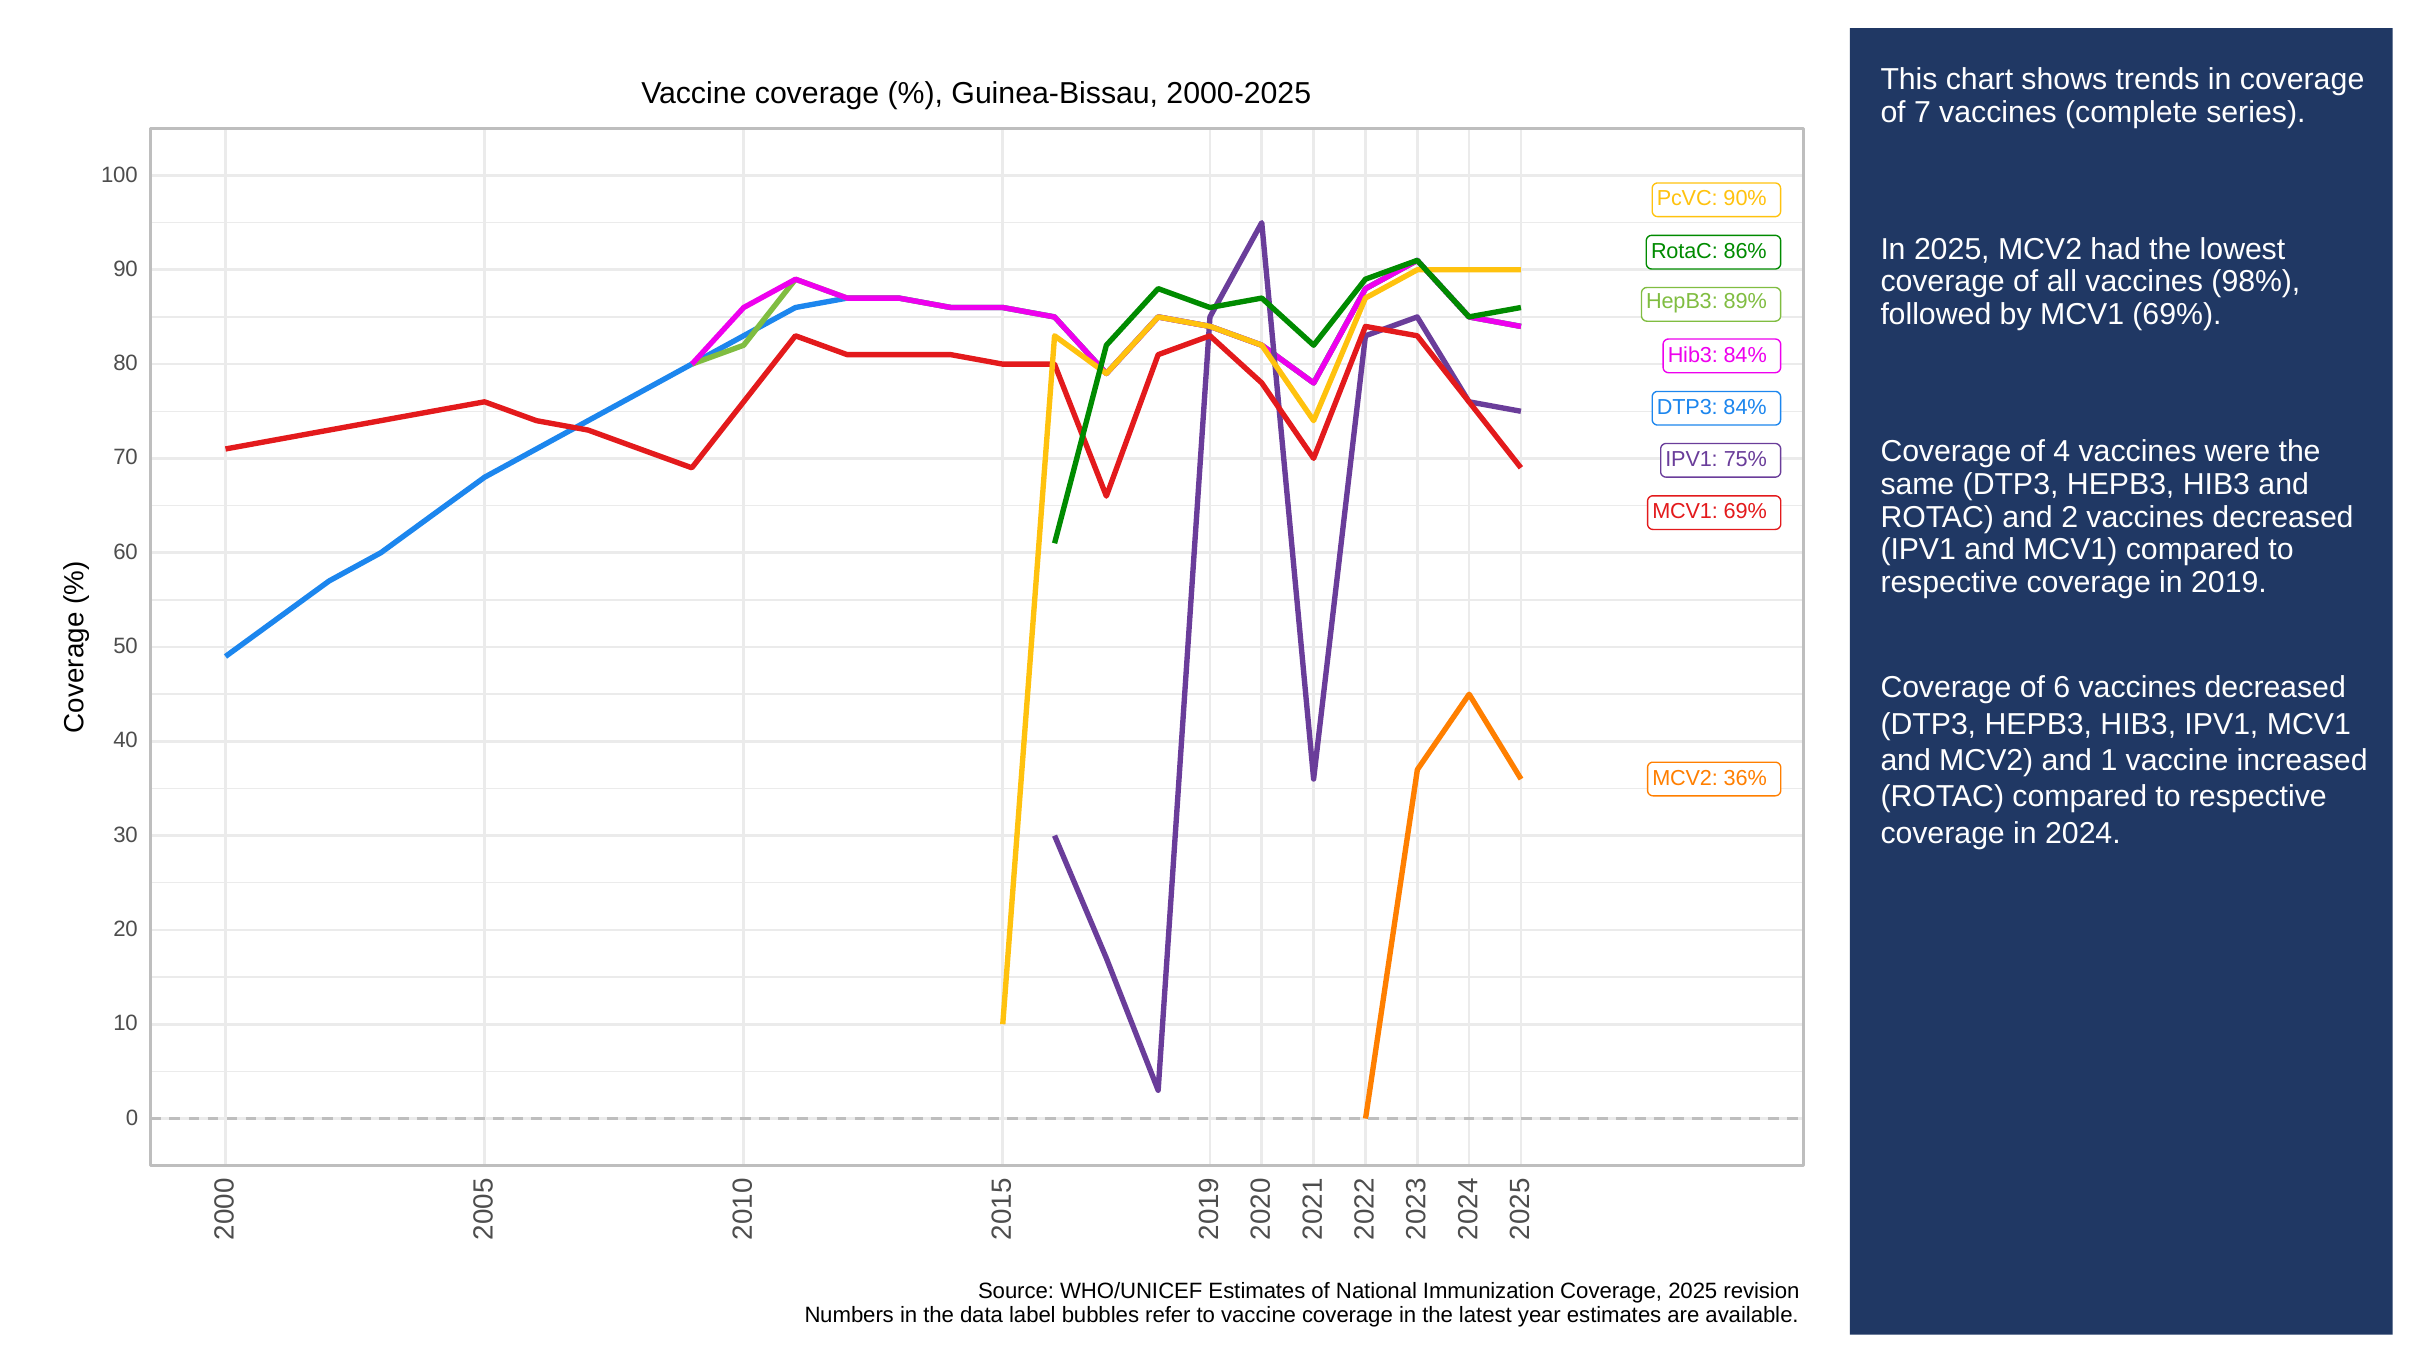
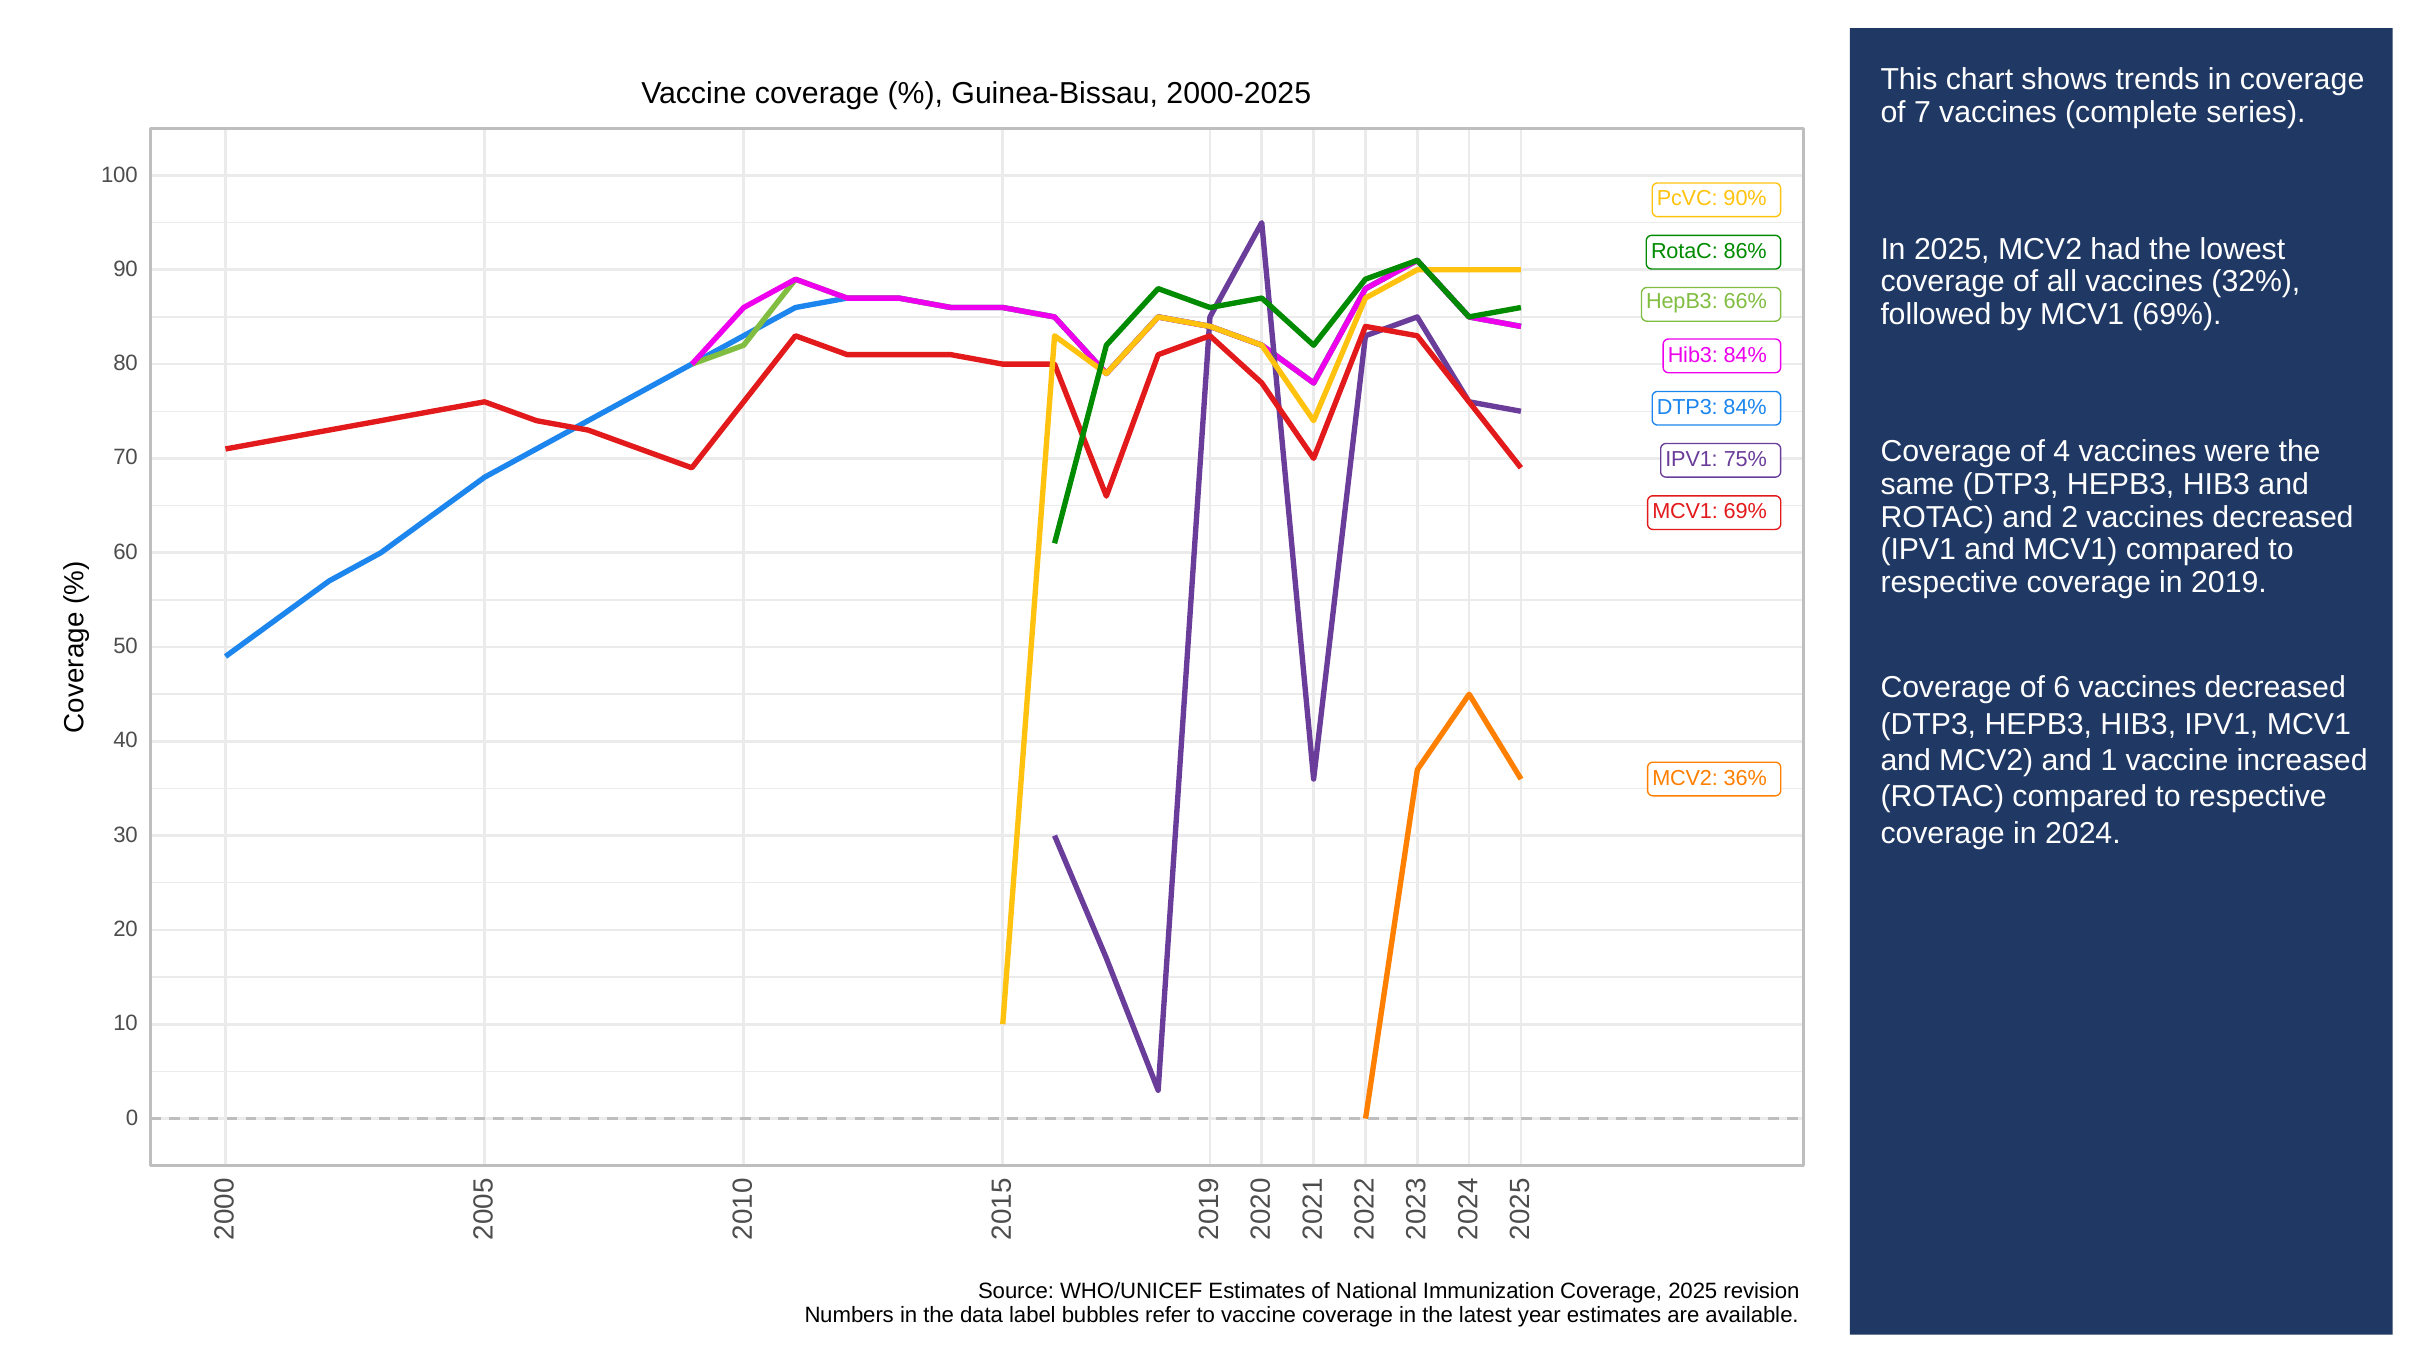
98%: 98% -> 32%
89%: 89% -> 66%
